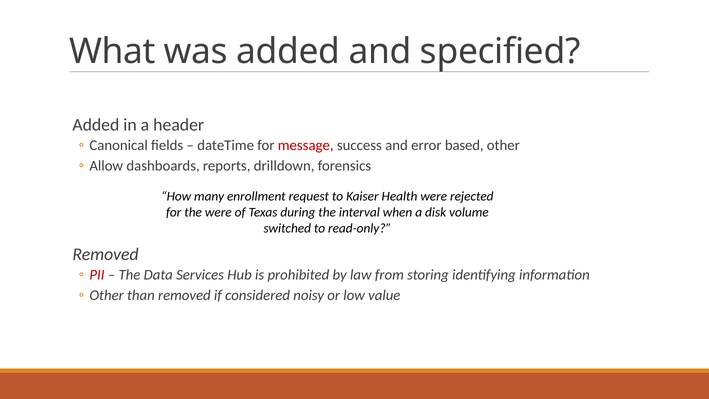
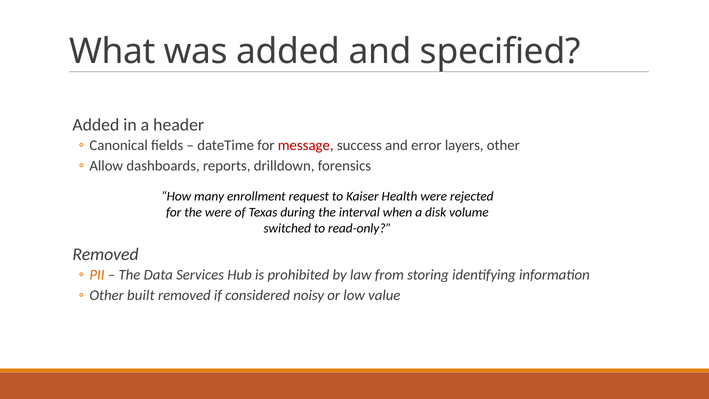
based: based -> layers
PII colour: red -> orange
than: than -> built
